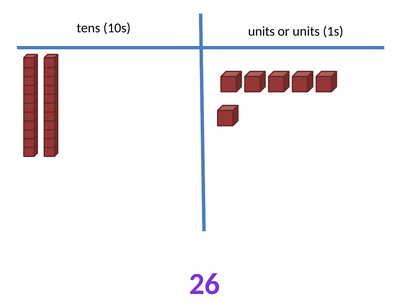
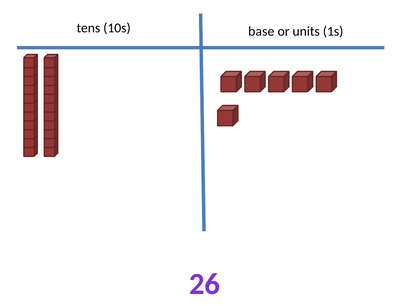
10s units: units -> base
